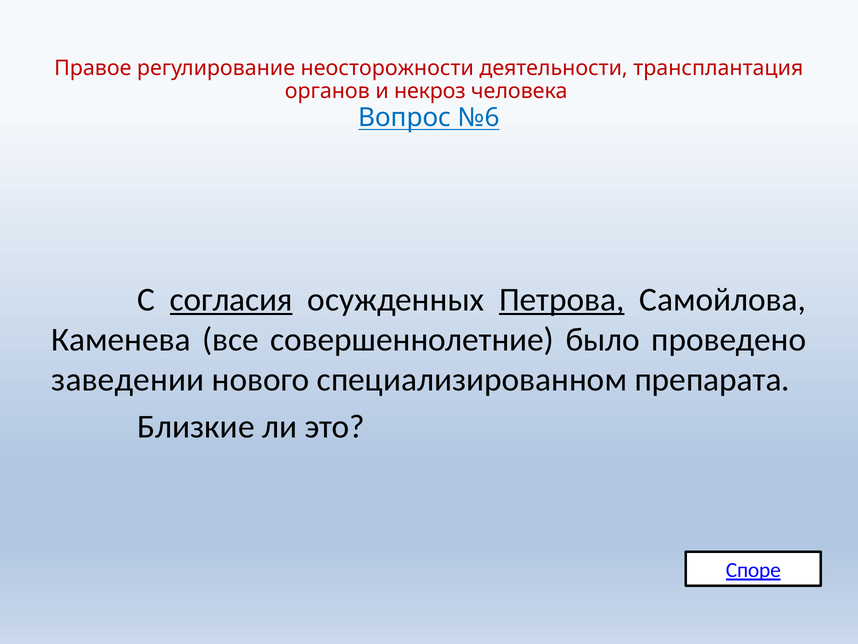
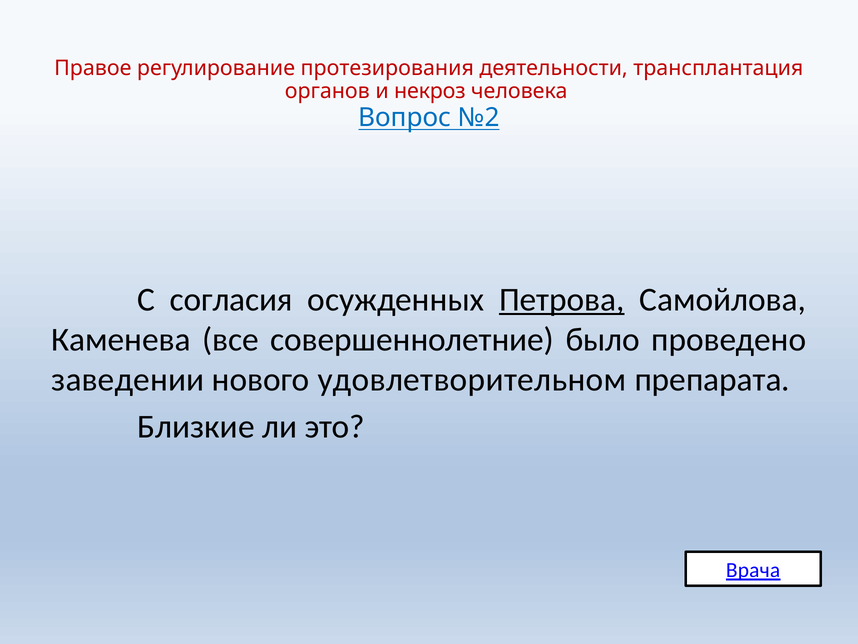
неосторожности: неосторожности -> протезирования
№6: №6 -> №2
согласия underline: present -> none
специализированном: специализированном -> удовлетворительном
Споре: Споре -> Врача
